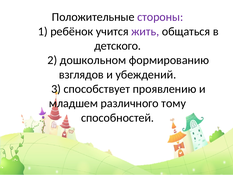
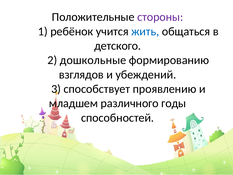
жить colour: purple -> blue
дошкольном: дошкольном -> дошкольные
тому: тому -> годы
